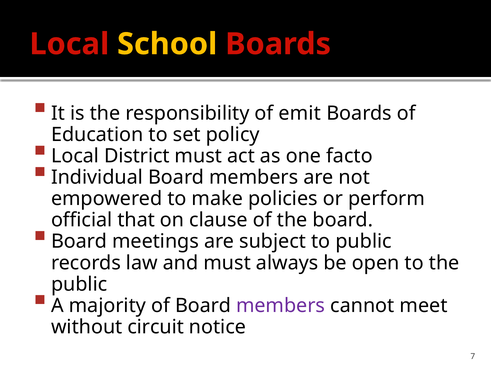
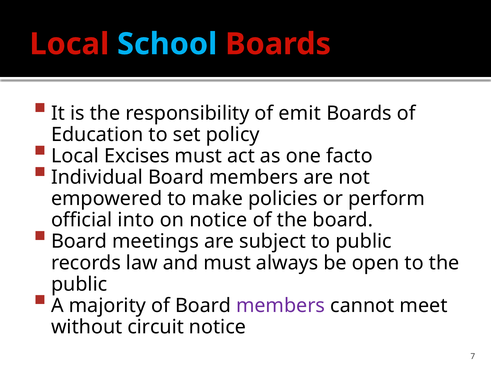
School colour: yellow -> light blue
District: District -> Excises
that: that -> into
on clause: clause -> notice
